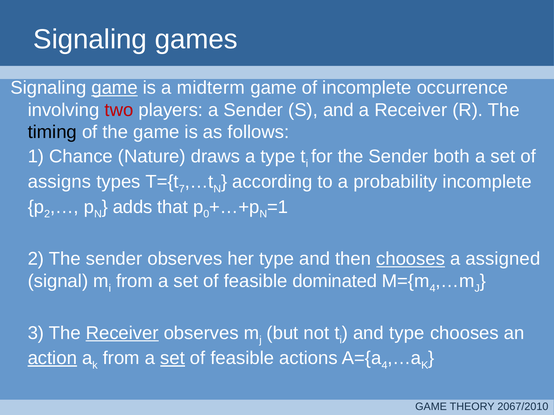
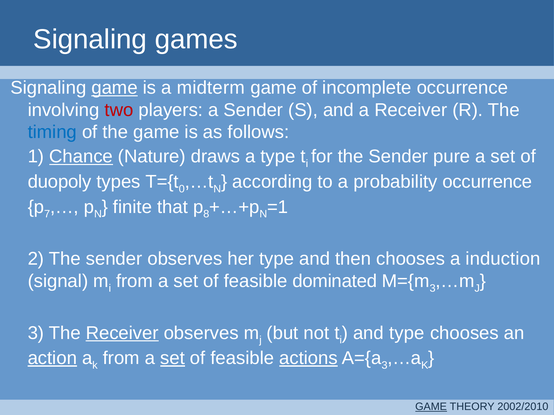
timing colour: black -> blue
Chance underline: none -> present
both: both -> pure
assigns: assigns -> duopoly
7: 7 -> 0
probability incomplete: incomplete -> occurrence
2 at (47, 214): 2 -> 7
adds: adds -> finite
0: 0 -> 8
chooses at (411, 259) underline: present -> none
assigned: assigned -> induction
4 at (433, 289): 4 -> 3
actions underline: none -> present
4 at (384, 366): 4 -> 3
GAME at (431, 407) underline: none -> present
2067/2010: 2067/2010 -> 2002/2010
